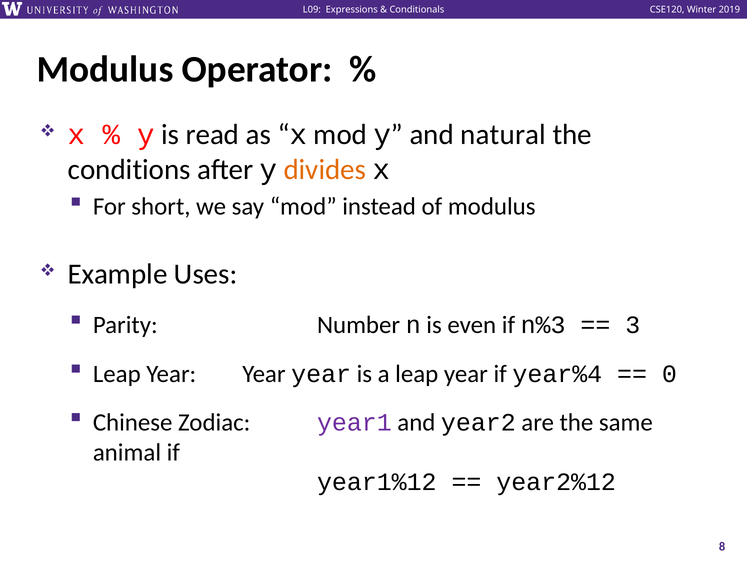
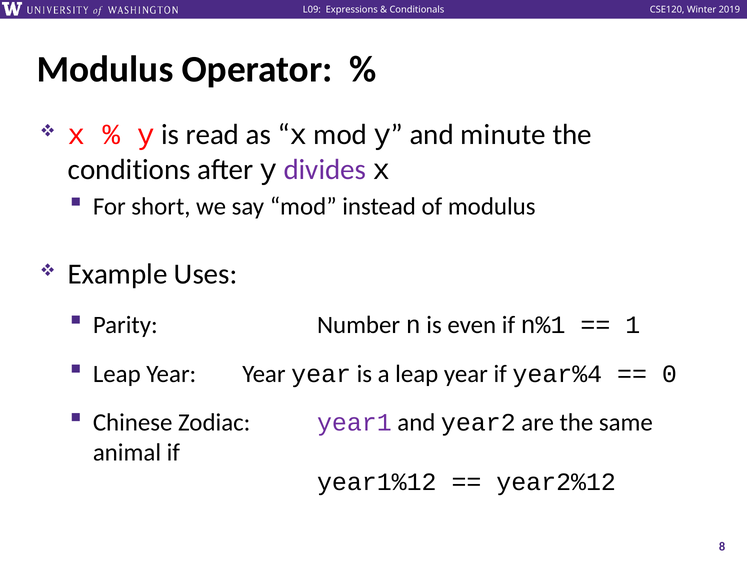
natural: natural -> minute
divides colour: orange -> purple
n%3: n%3 -> n%1
3: 3 -> 1
